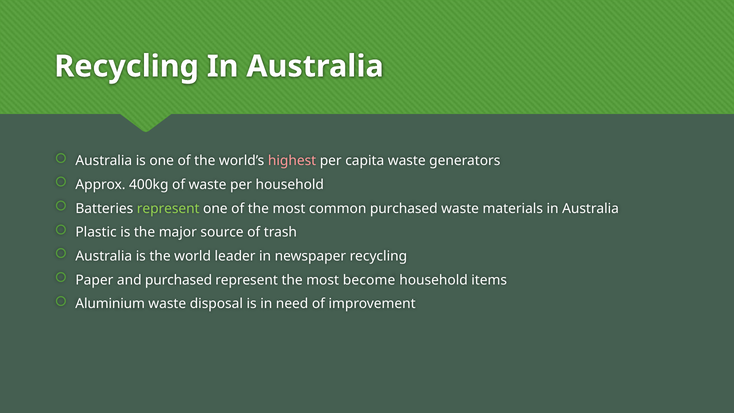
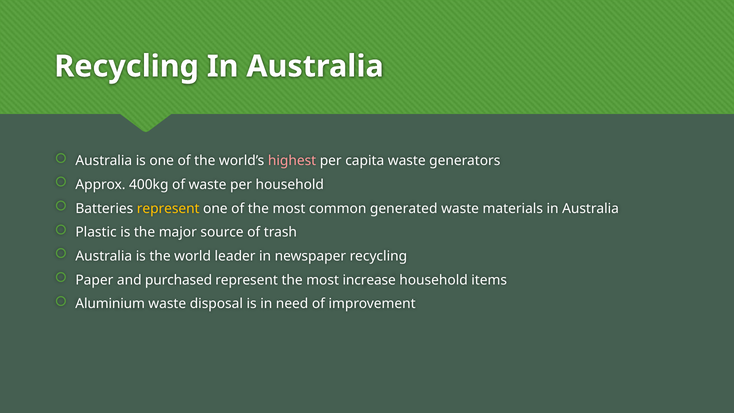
represent at (168, 208) colour: light green -> yellow
common purchased: purchased -> generated
become: become -> increase
